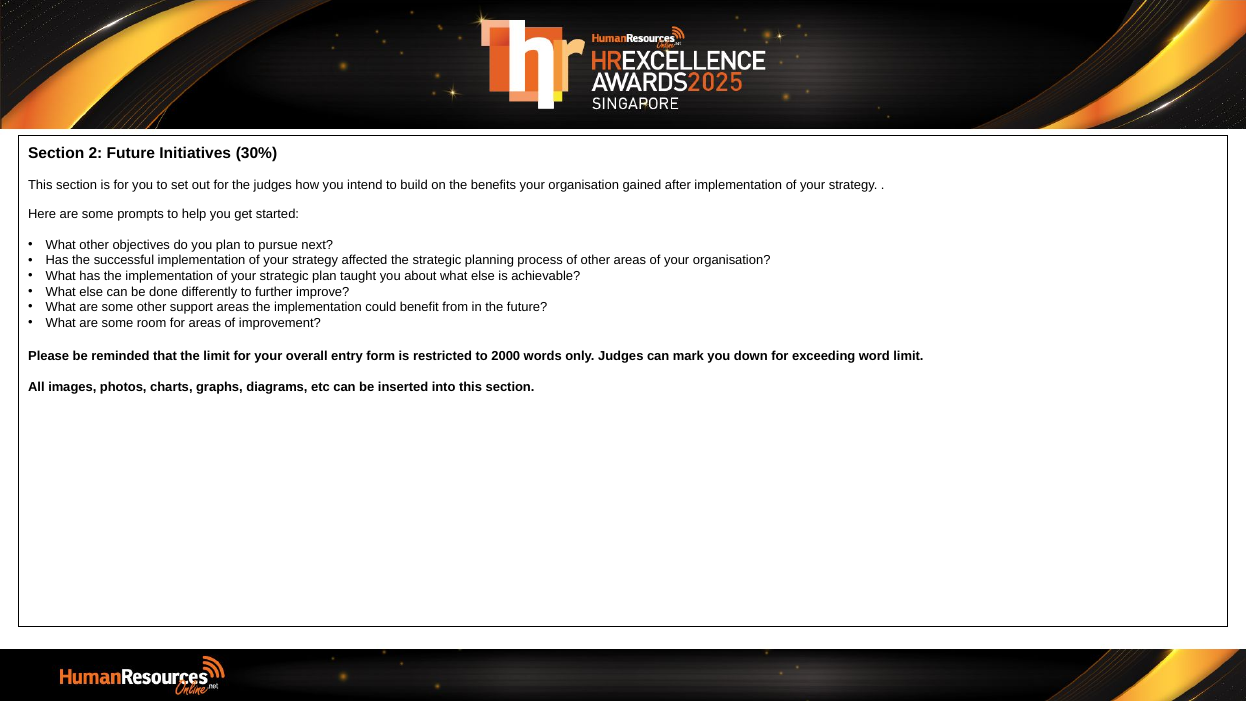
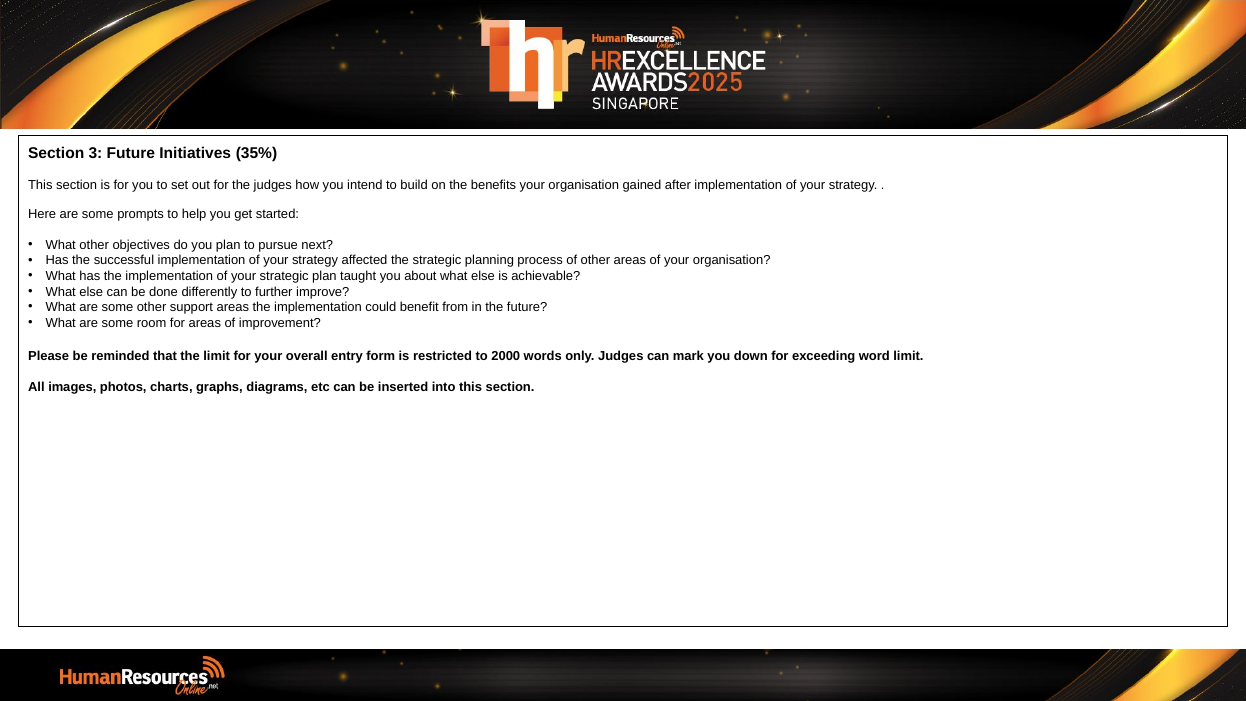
2: 2 -> 3
30%: 30% -> 35%
